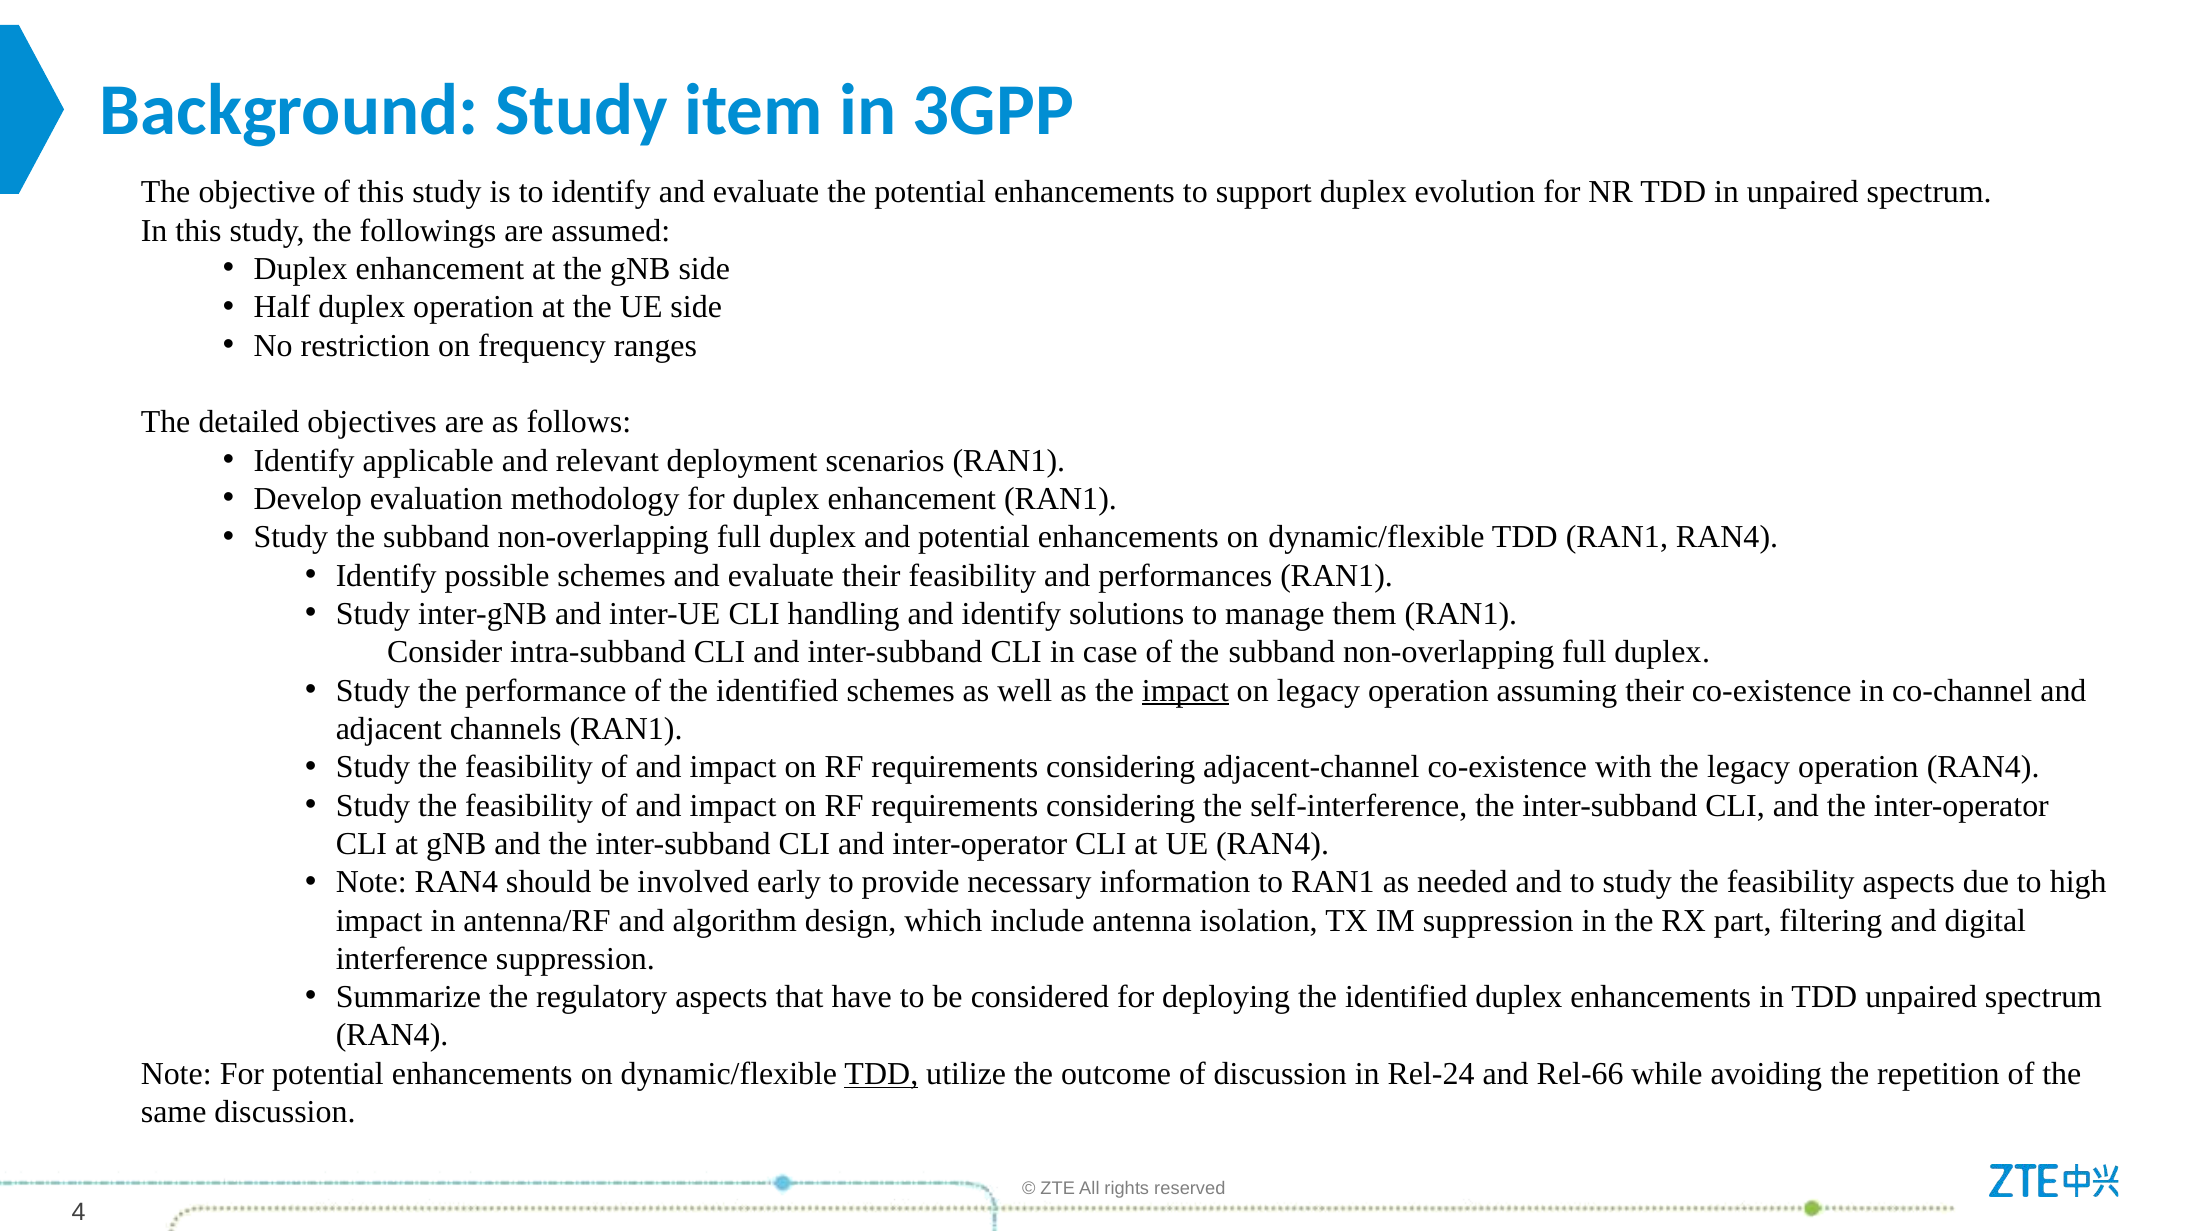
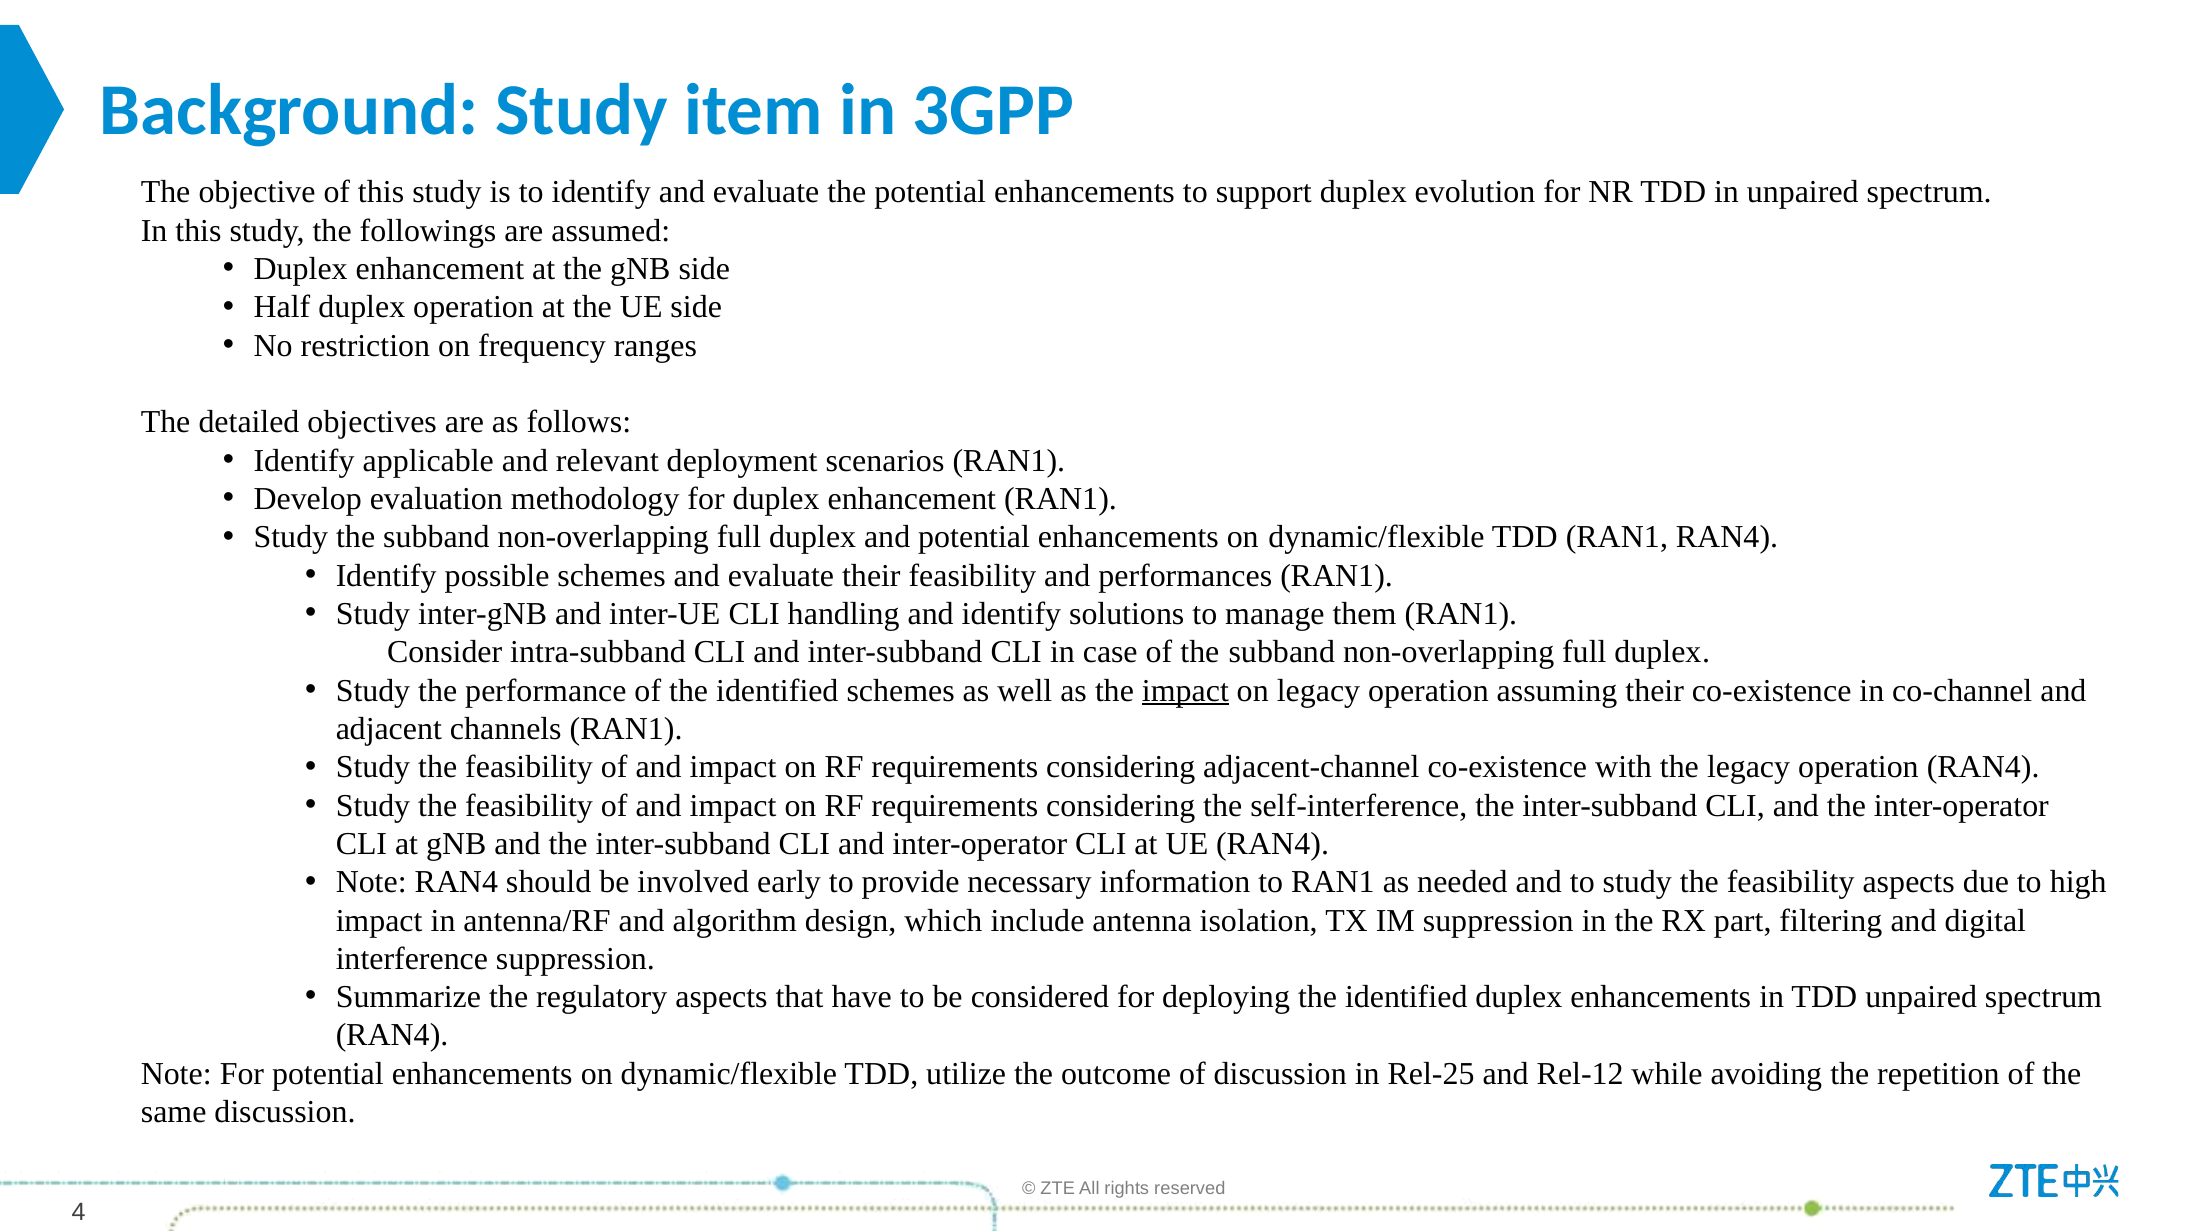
TDD at (881, 1074) underline: present -> none
Rel-24: Rel-24 -> Rel-25
Rel-66: Rel-66 -> Rel-12
